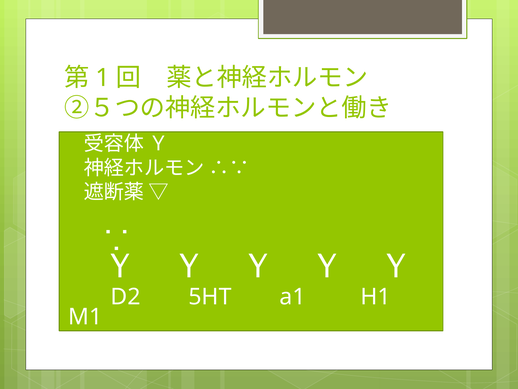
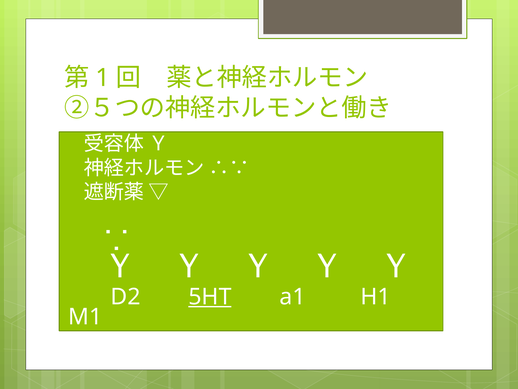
5HT underline: none -> present
